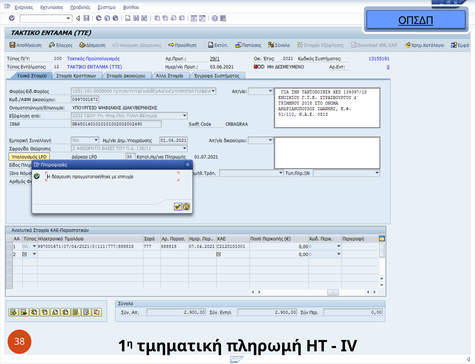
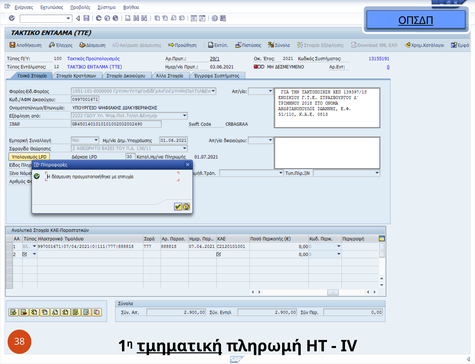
τμηματική underline: none -> present
